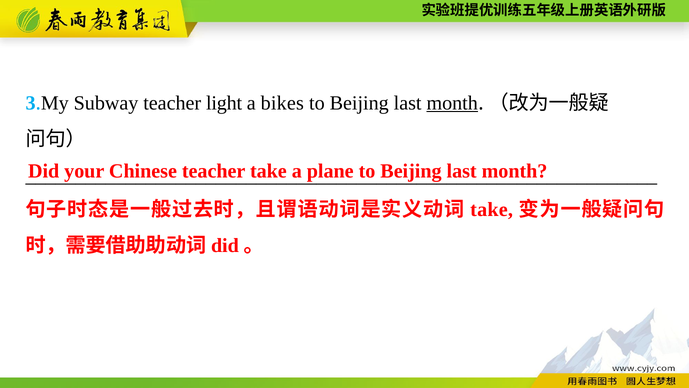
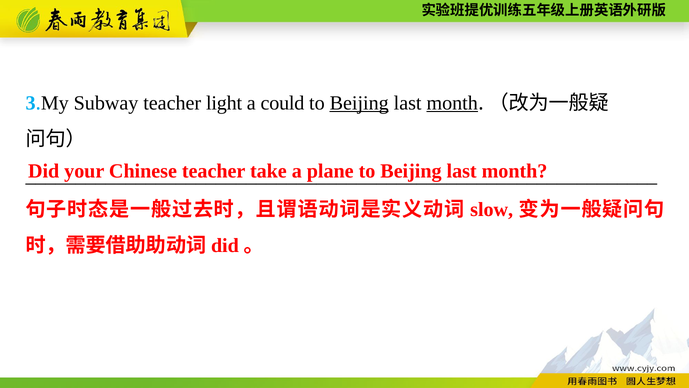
bikes: bikes -> could
Beijing at (359, 103) underline: none -> present
take at (492, 209): take -> slow
